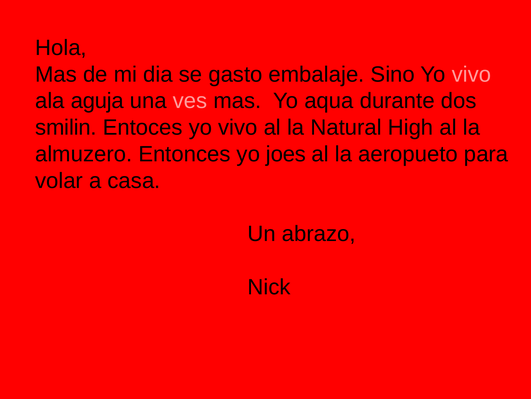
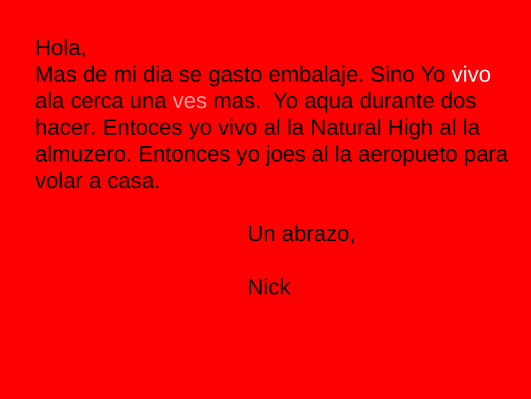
vivo at (471, 74) colour: pink -> white
aguja: aguja -> cerca
smilin: smilin -> hacer
